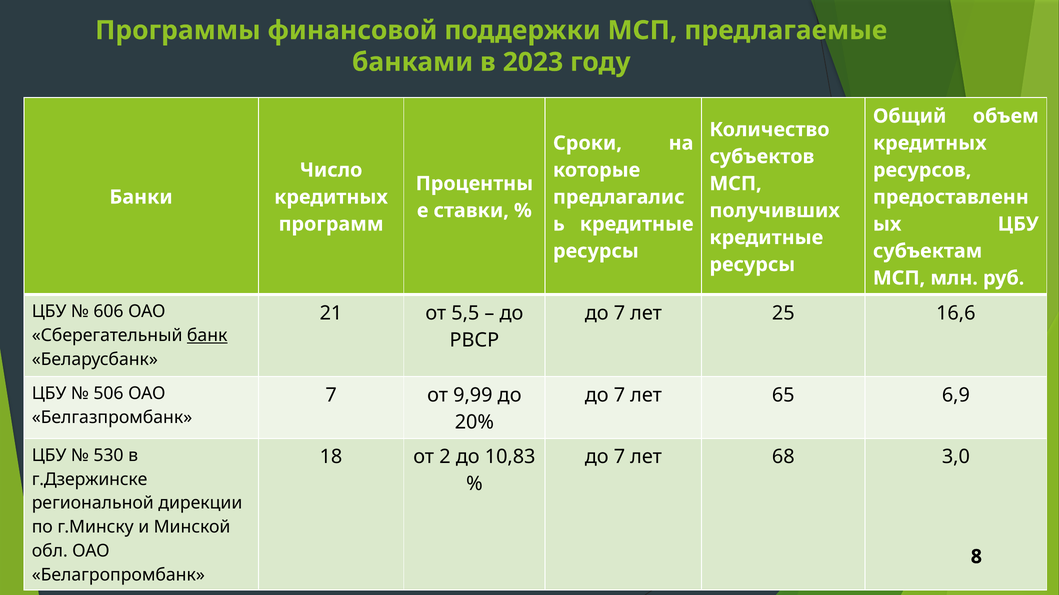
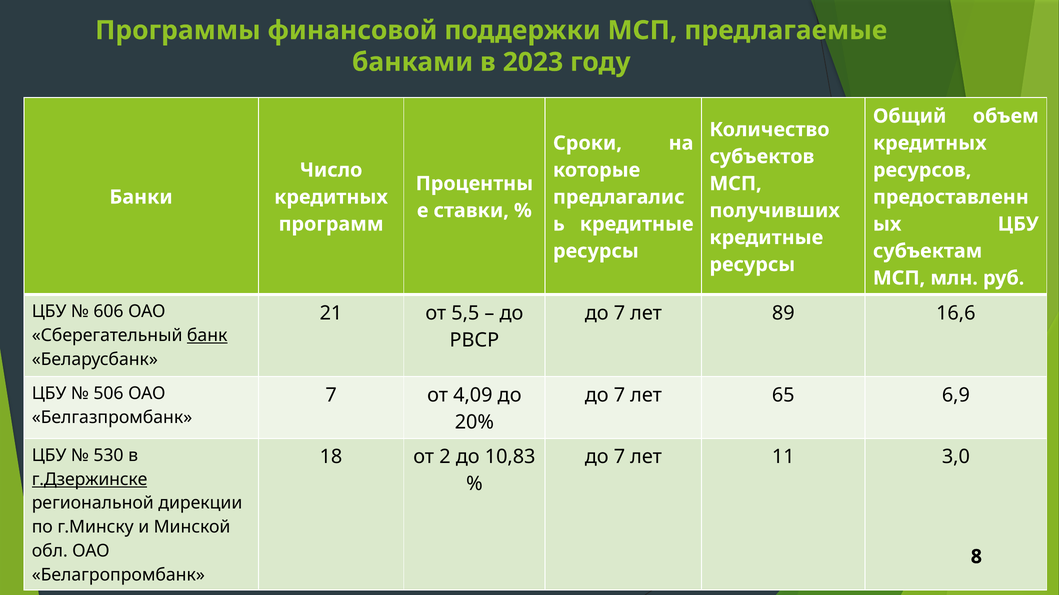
25: 25 -> 89
9,99: 9,99 -> 4,09
68: 68 -> 11
г.Дзержинске underline: none -> present
